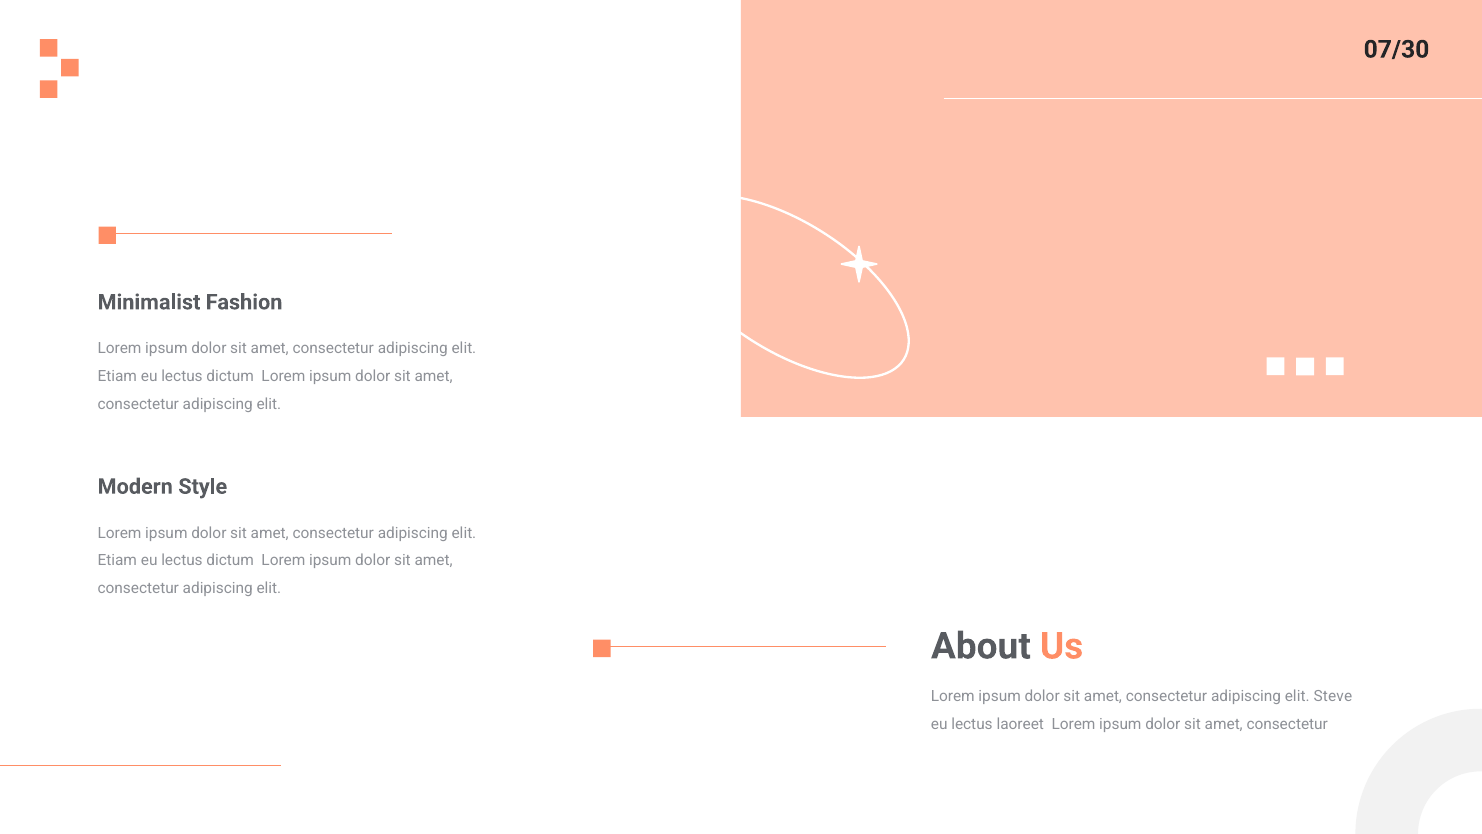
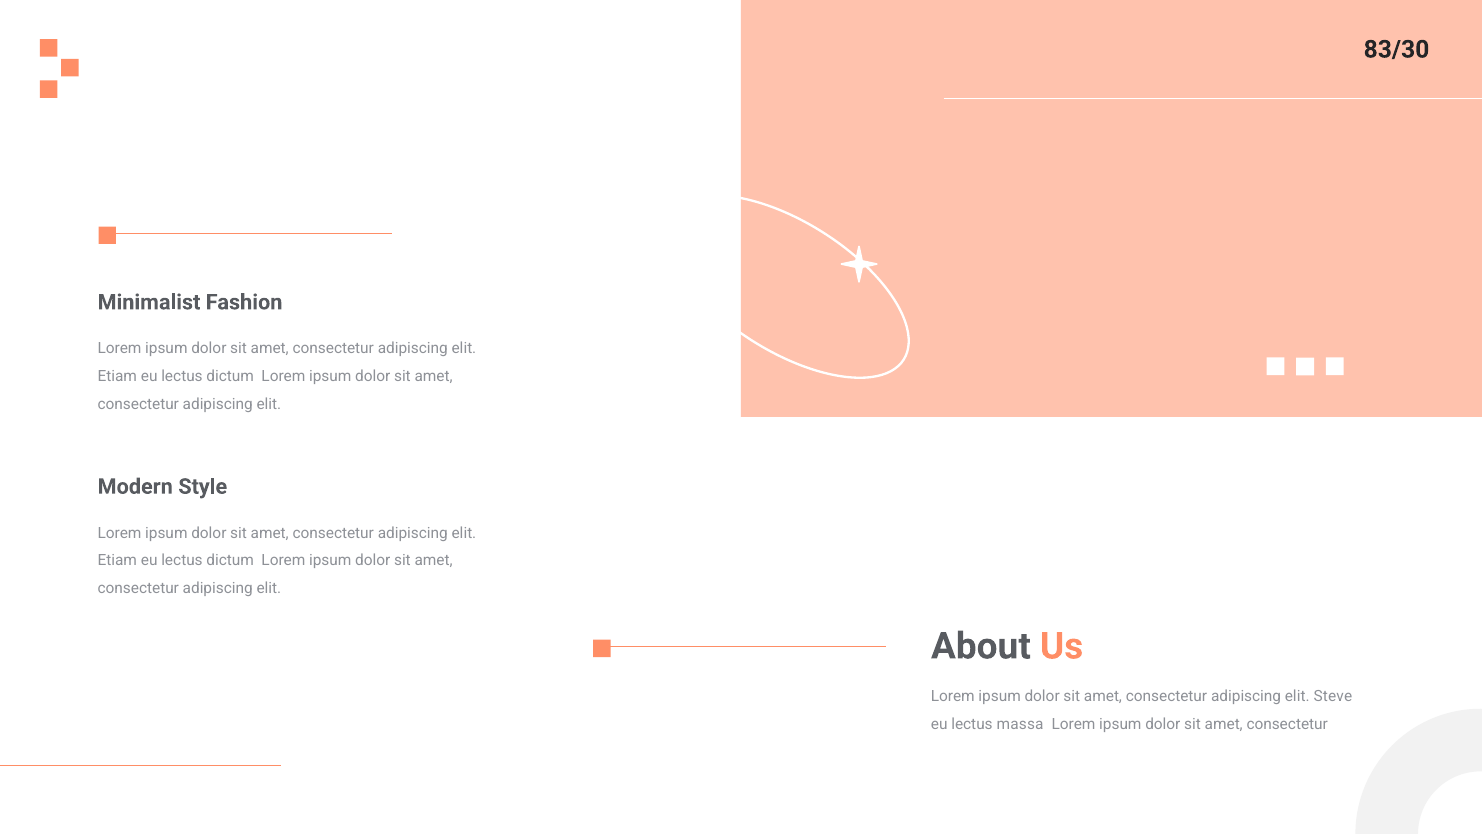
07/30: 07/30 -> 83/30
laoreet: laoreet -> massa
